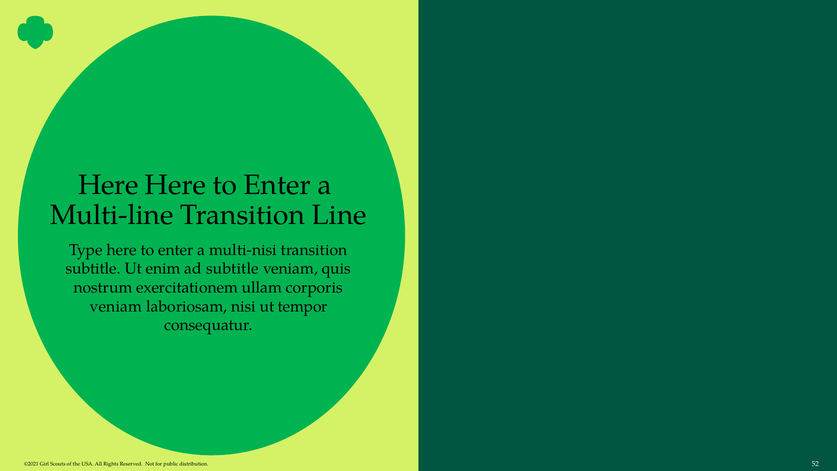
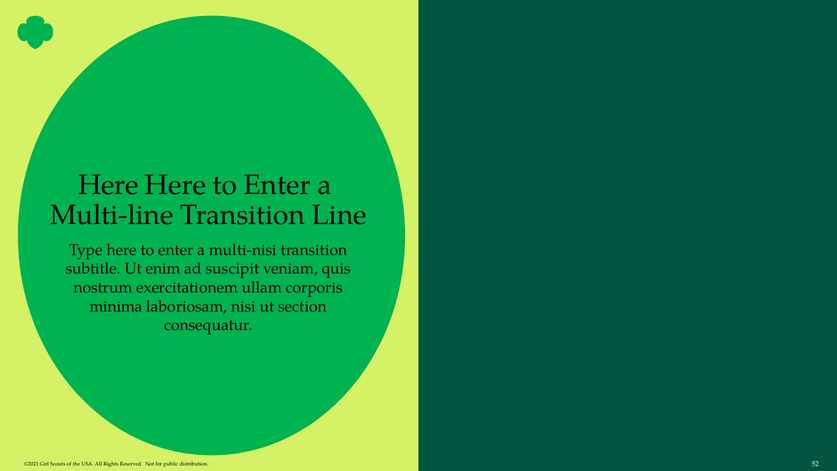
ad subtitle: subtitle -> suscipit
veniam at (116, 306): veniam -> minima
tempor: tempor -> section
